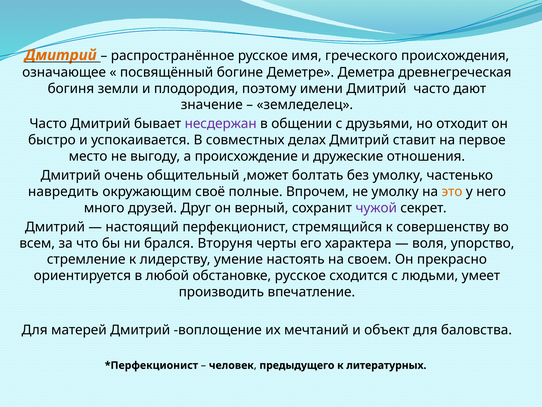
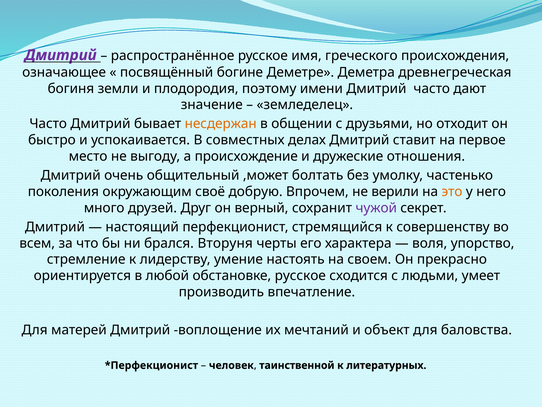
Дмитрий at (61, 55) colour: orange -> purple
несдержан colour: purple -> orange
навредить: навредить -> поколения
полные: полные -> добрую
не умолку: умолку -> верили
предыдущего: предыдущего -> таинственной
